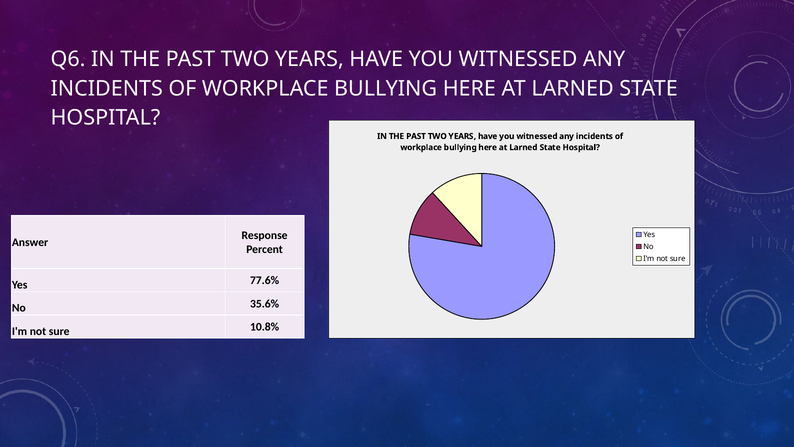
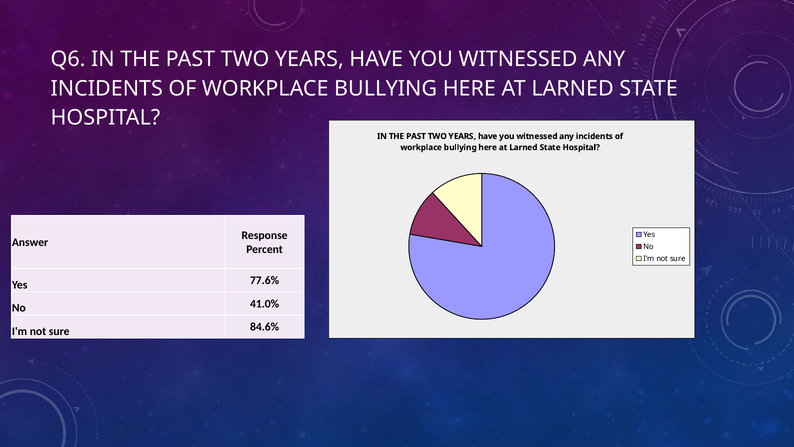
35.6%: 35.6% -> 41.0%
10.8%: 10.8% -> 84.6%
